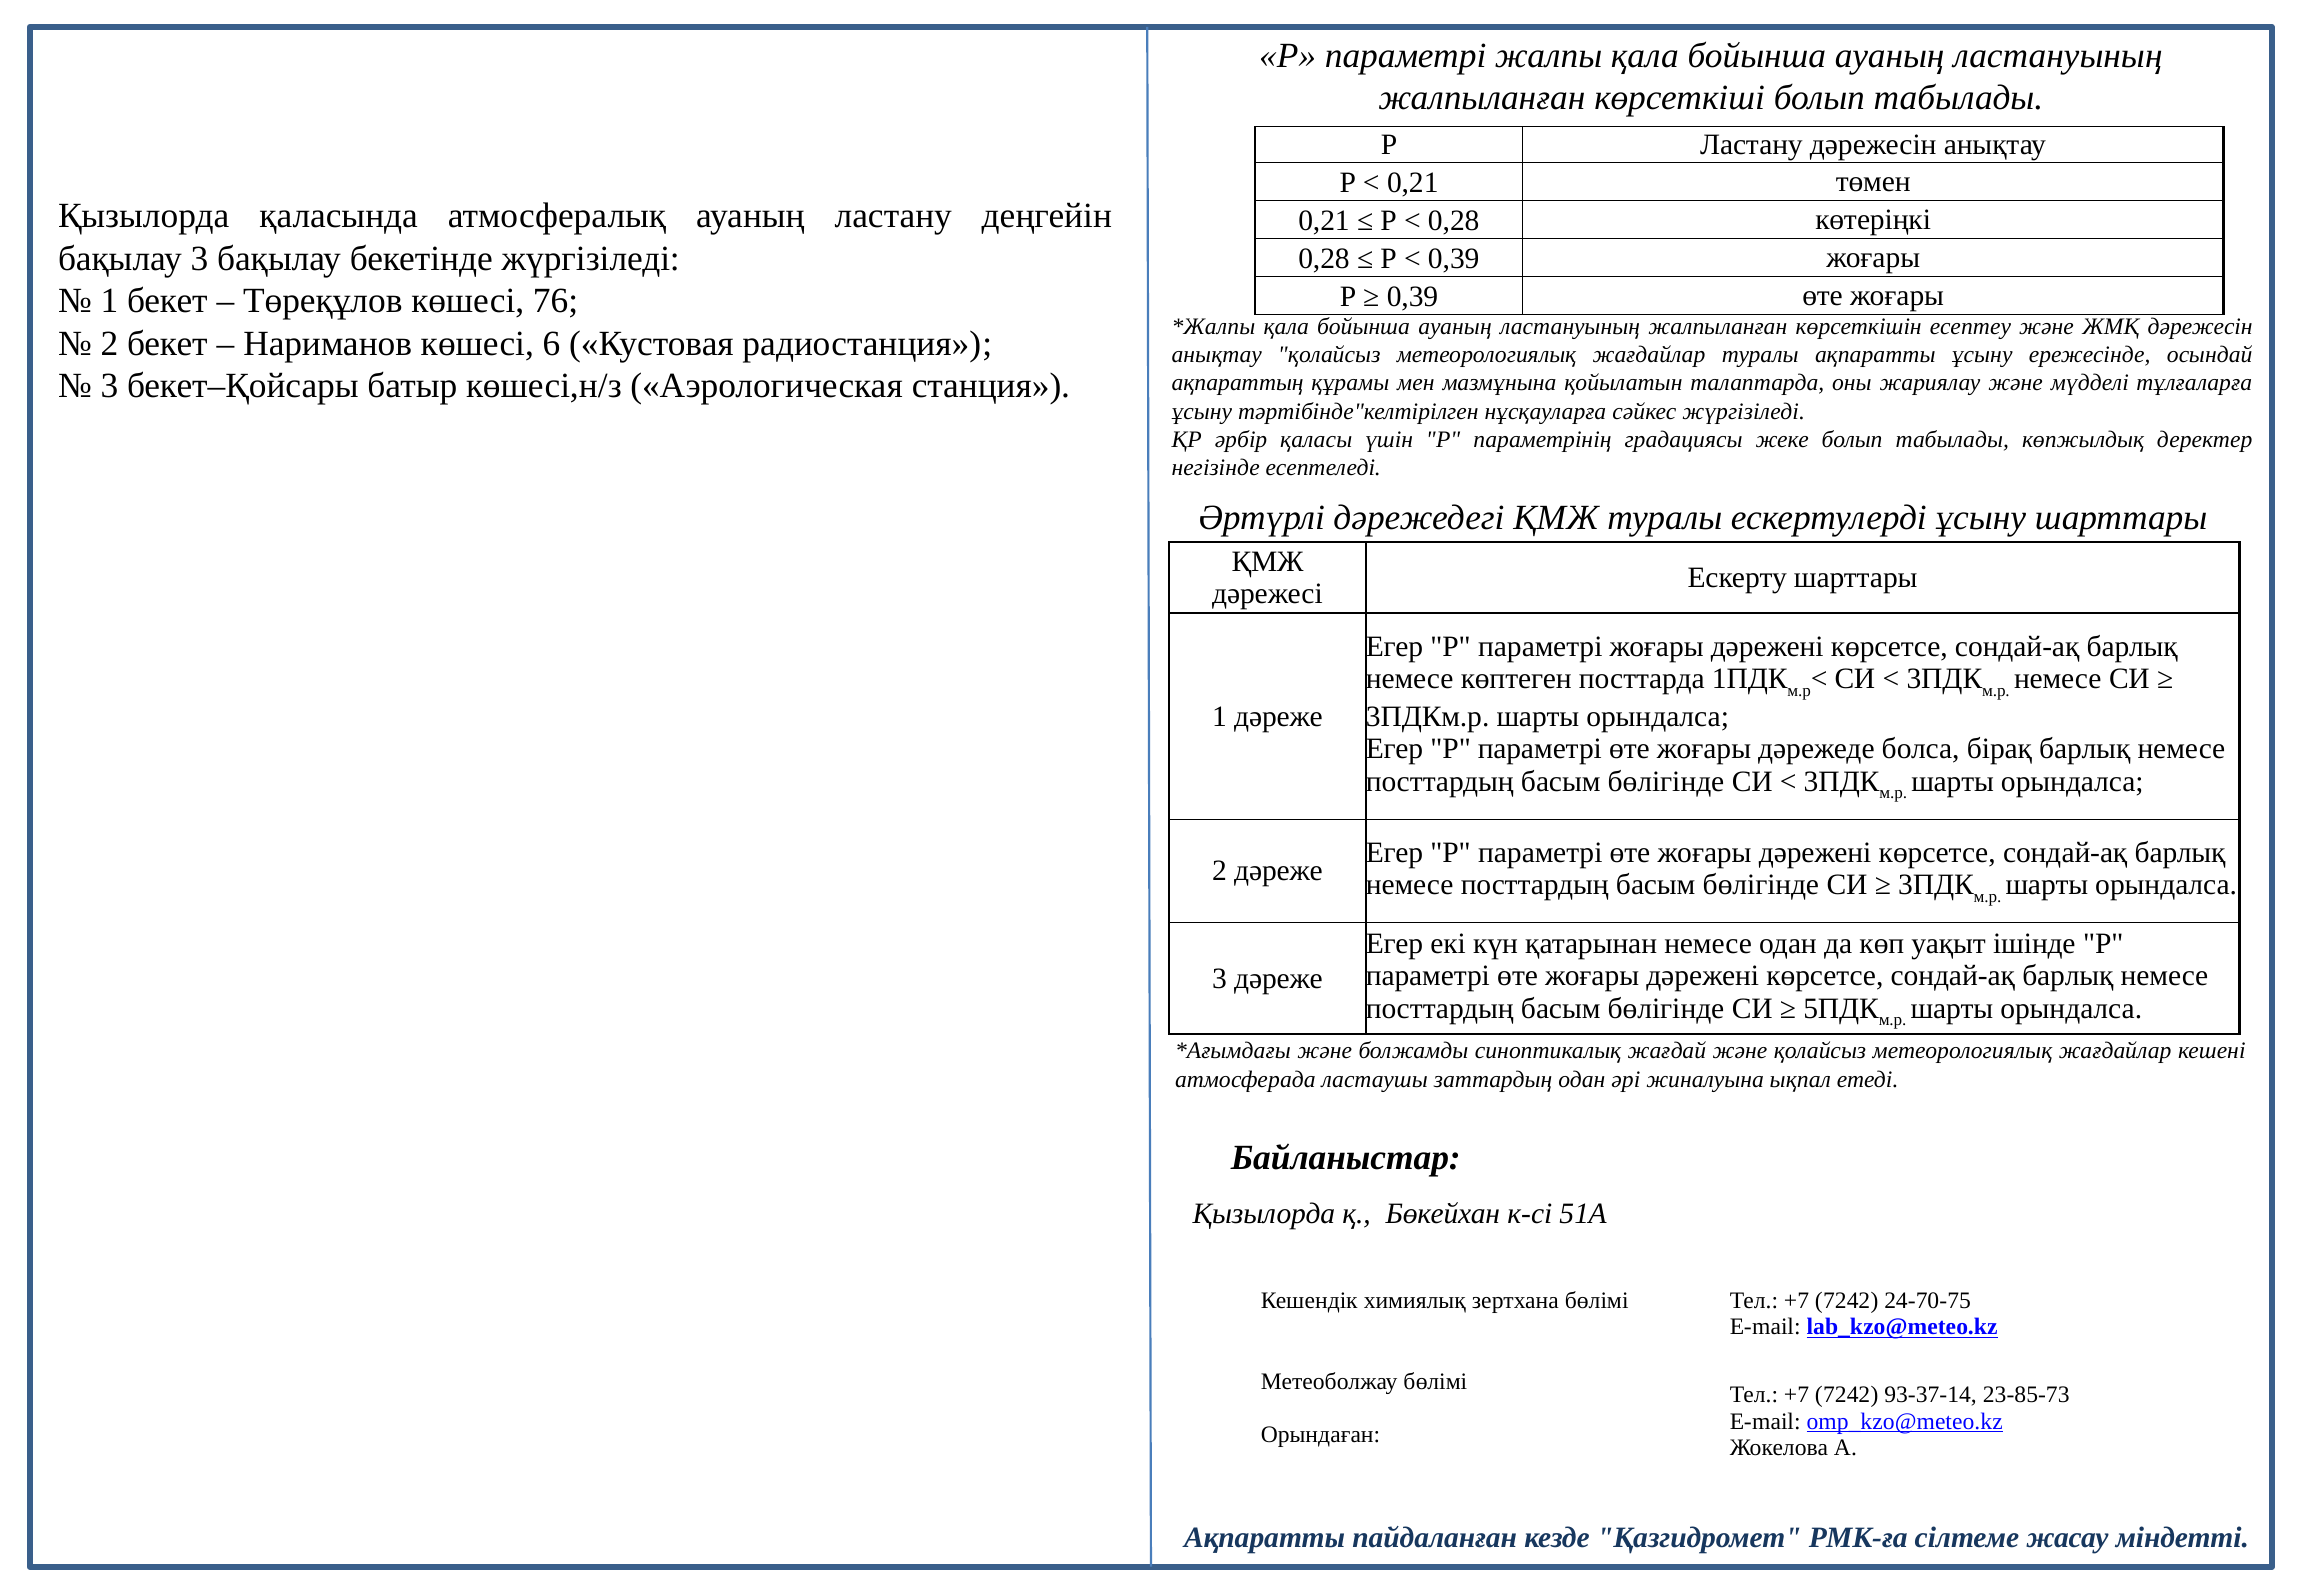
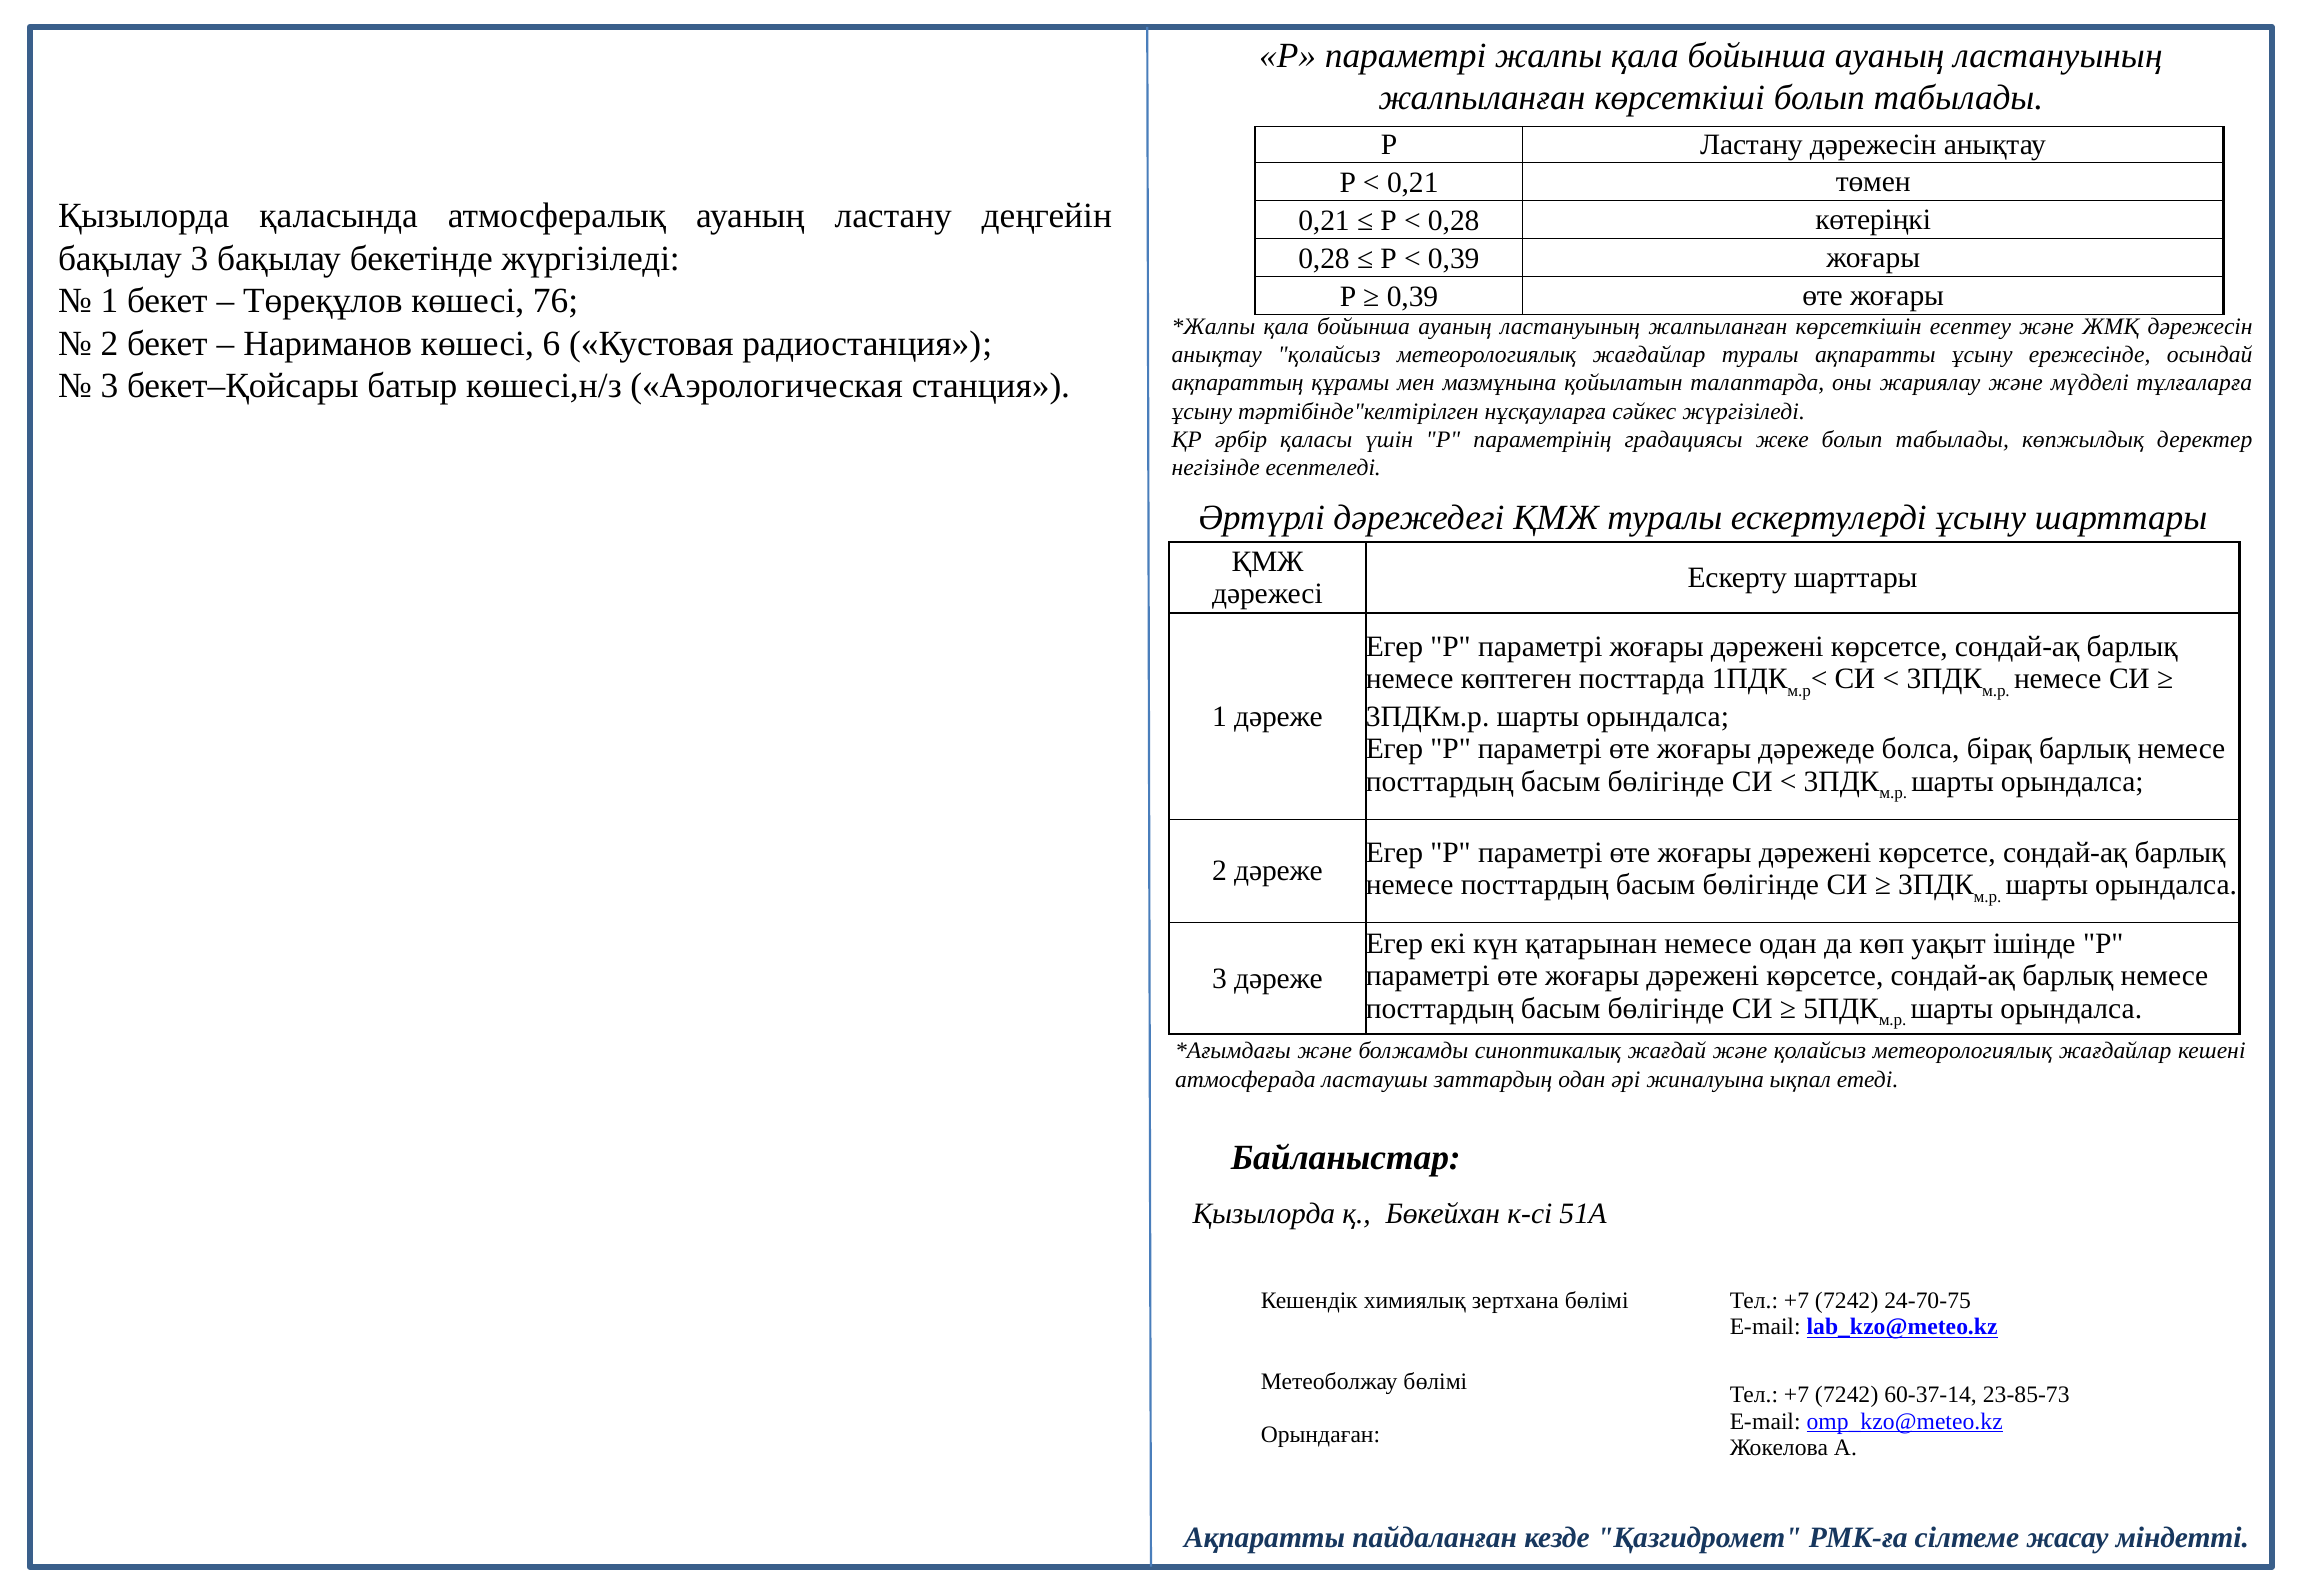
93-37-14: 93-37-14 -> 60-37-14
